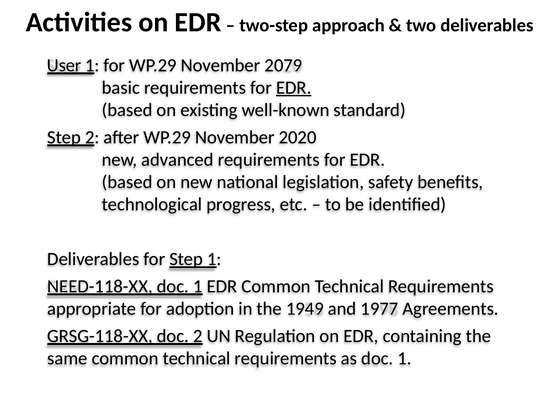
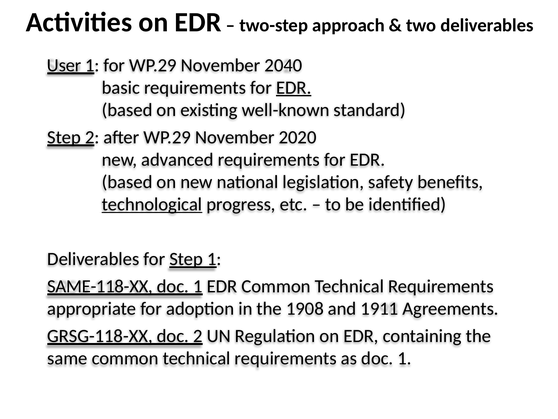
2079: 2079 -> 2040
technological underline: none -> present
NEED-118-XX: NEED-118-XX -> SAME-118-XX
1949: 1949 -> 1908
1977: 1977 -> 1911
